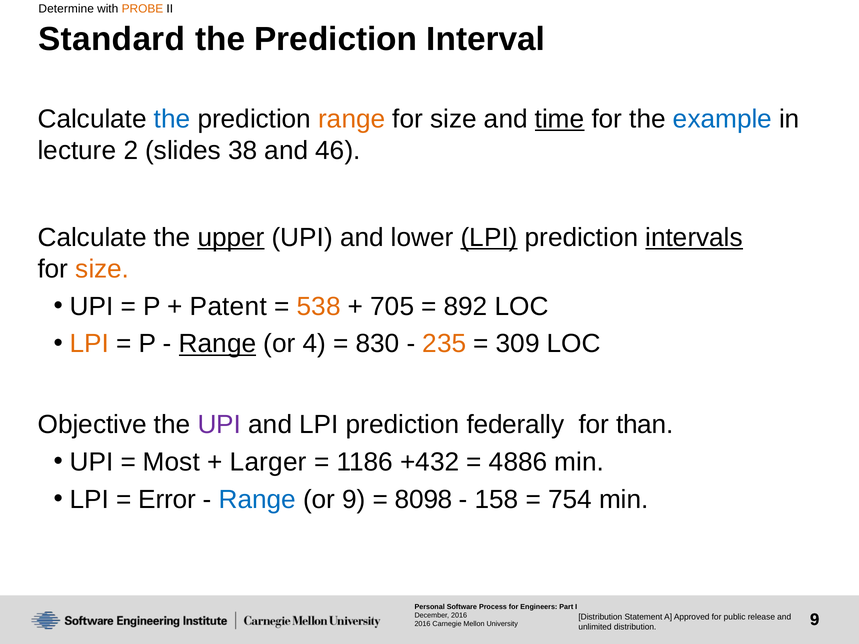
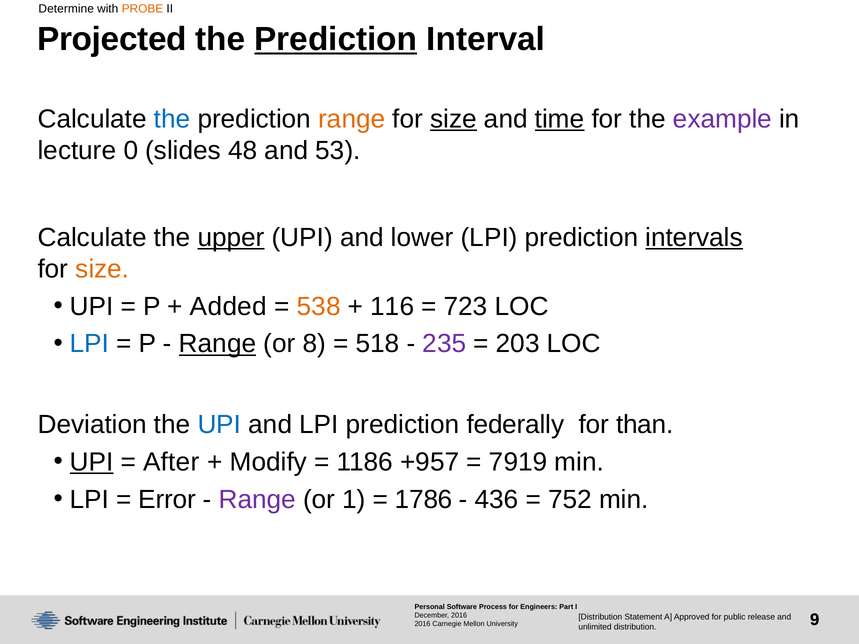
Standard: Standard -> Projected
Prediction at (336, 39) underline: none -> present
size at (453, 119) underline: none -> present
example colour: blue -> purple
2: 2 -> 0
38: 38 -> 48
46: 46 -> 53
LPI at (489, 238) underline: present -> none
Patent: Patent -> Added
705: 705 -> 116
892: 892 -> 723
LPI at (89, 344) colour: orange -> blue
4: 4 -> 8
830: 830 -> 518
235 colour: orange -> purple
309: 309 -> 203
Objective: Objective -> Deviation
UPI at (219, 425) colour: purple -> blue
UPI at (92, 462) underline: none -> present
Most: Most -> After
Larger: Larger -> Modify
+432: +432 -> +957
4886: 4886 -> 7919
Range at (257, 500) colour: blue -> purple
or 9: 9 -> 1
8098: 8098 -> 1786
158: 158 -> 436
754: 754 -> 752
